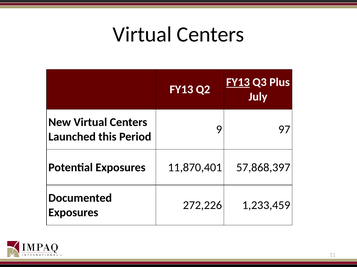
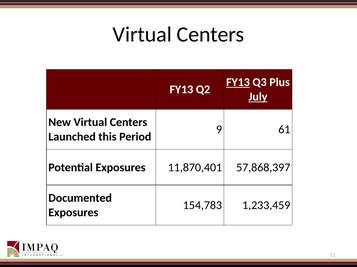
July underline: none -> present
97: 97 -> 61
272,226: 272,226 -> 154,783
